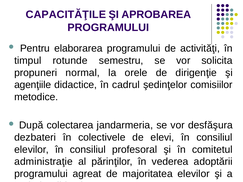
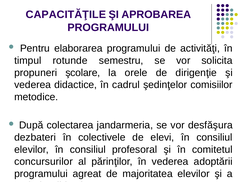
normal: normal -> şcolare
agenţiile at (33, 85): agenţiile -> vederea
administraţie: administraţie -> concursurilor
